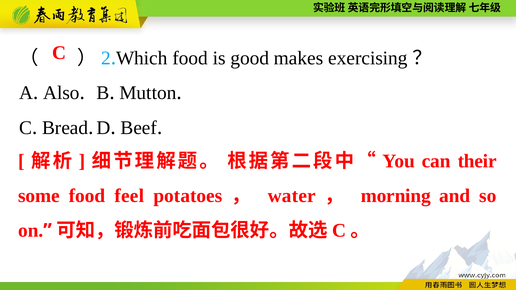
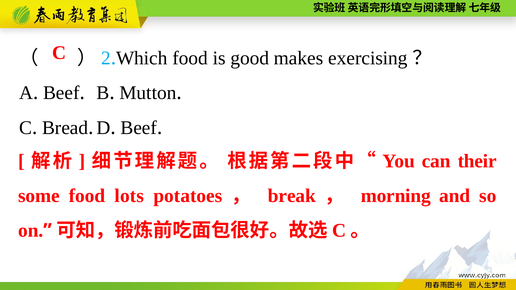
Also at (61, 93): Also -> Beef
feel: feel -> lots
water: water -> break
